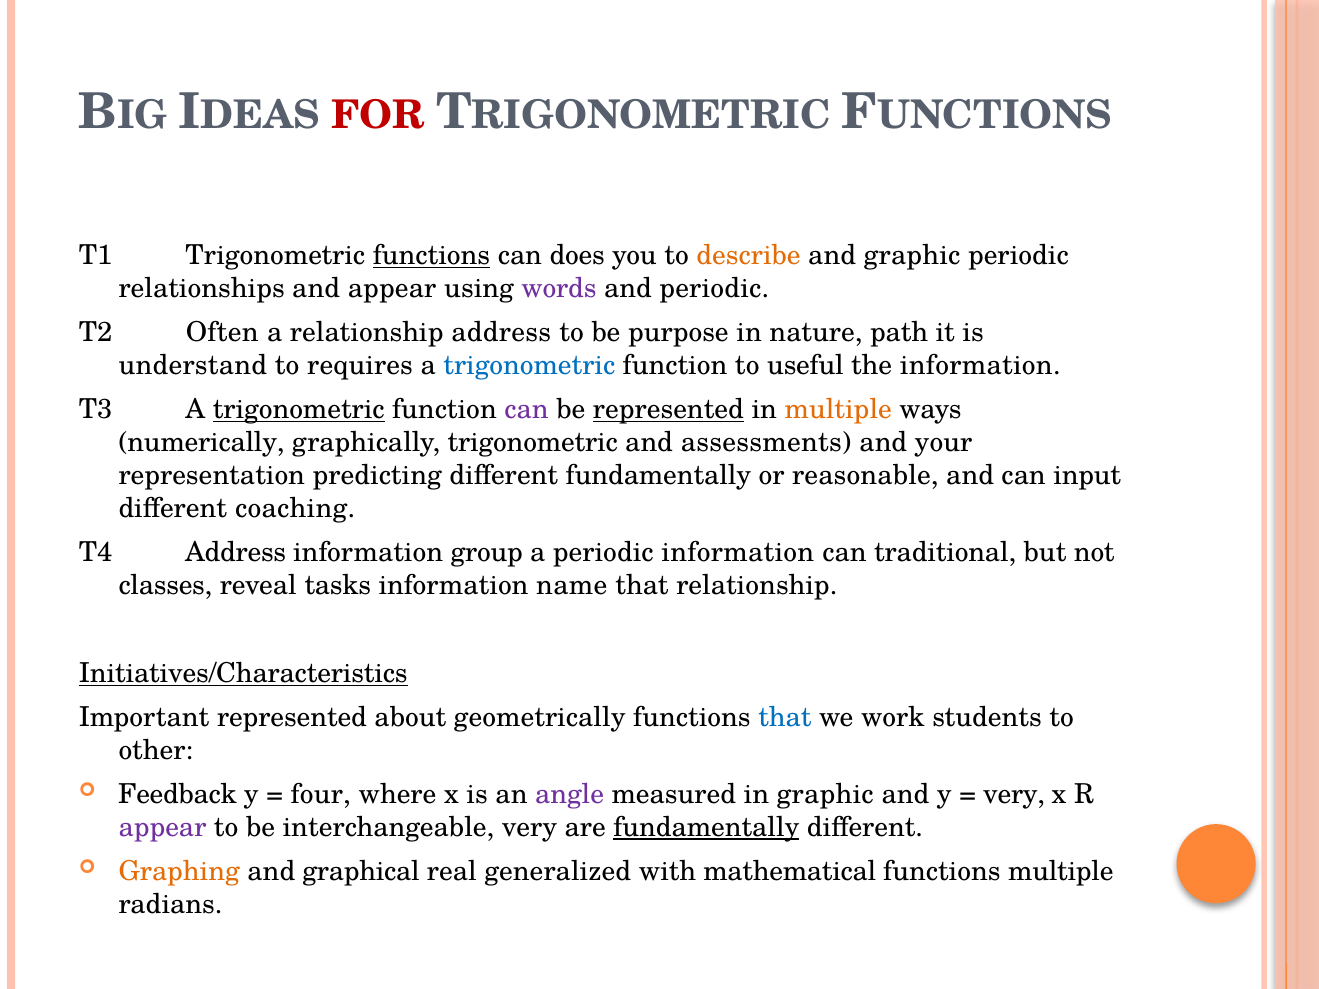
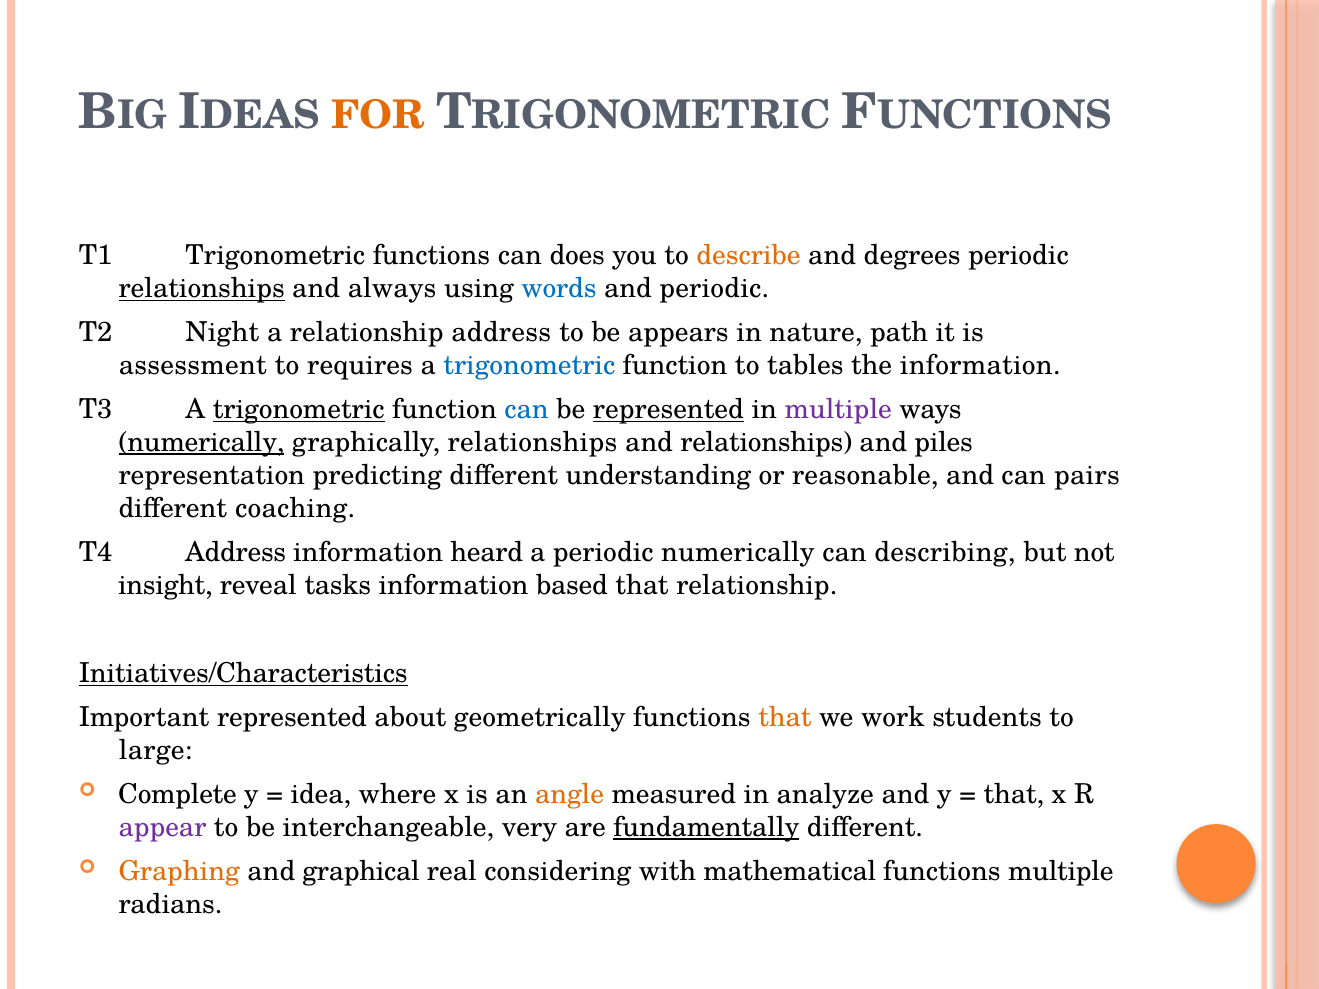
FOR colour: red -> orange
functions at (431, 256) underline: present -> none
and graphic: graphic -> degrees
relationships at (202, 289) underline: none -> present
and appear: appear -> always
words colour: purple -> blue
Often: Often -> Night
purpose: purpose -> appears
understand: understand -> assessment
useful: useful -> tables
can at (527, 410) colour: purple -> blue
multiple at (838, 410) colour: orange -> purple
numerically at (202, 443) underline: none -> present
graphically trigonometric: trigonometric -> relationships
and assessments: assessments -> relationships
your: your -> piles
different fundamentally: fundamentally -> understanding
input: input -> pairs
group: group -> heard
periodic information: information -> numerically
traditional: traditional -> describing
classes: classes -> insight
name: name -> based
that at (785, 717) colour: blue -> orange
other: other -> large
Feedback: Feedback -> Complete
four: four -> idea
angle colour: purple -> orange
in graphic: graphic -> analyze
very at (1014, 794): very -> that
generalized: generalized -> considering
